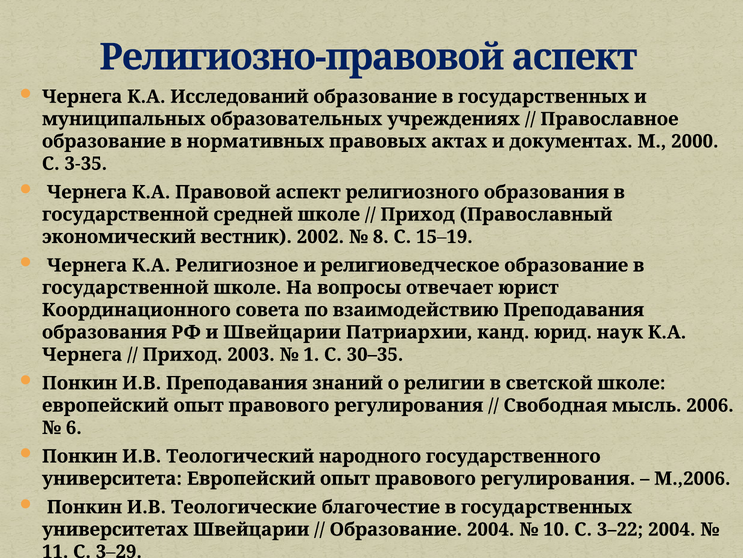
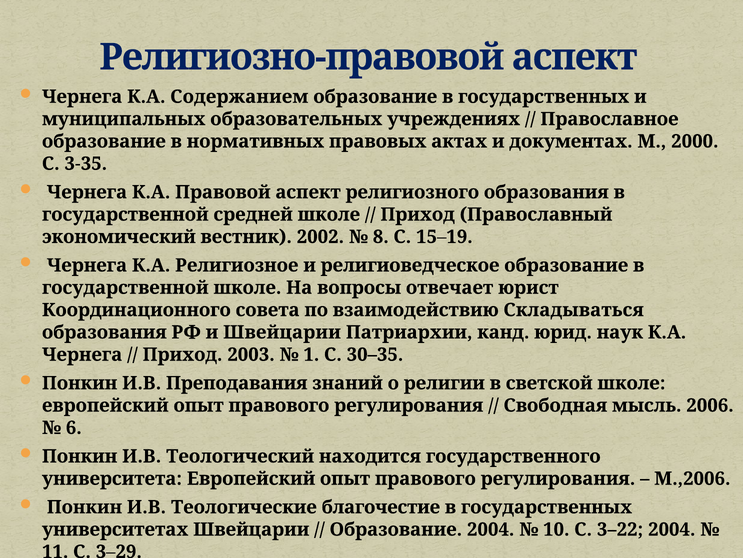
Исследований: Исследований -> Содержанием
взаимодействию Преподавания: Преподавания -> Складываться
народного: народного -> находится
